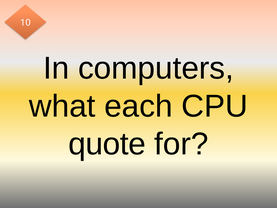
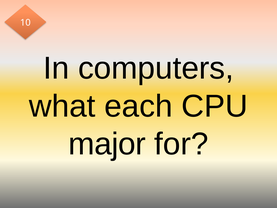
quote: quote -> major
